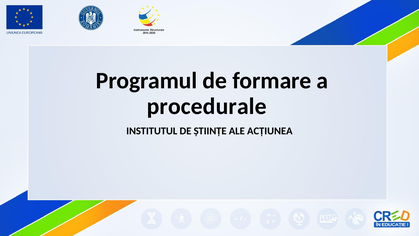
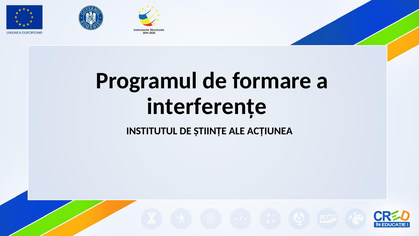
procedurale: procedurale -> interferențe
